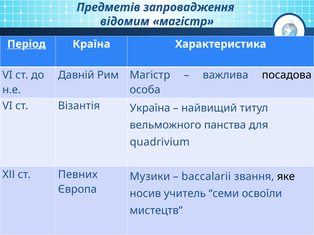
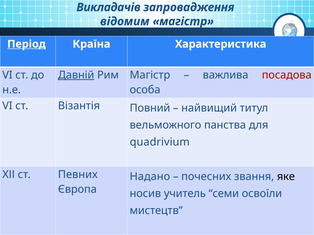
Предметів: Предметів -> Викладачів
Давній underline: none -> present
посадова colour: black -> red
Україна: Україна -> Повний
Музики: Музики -> Надано
baccalarii: baccalarii -> почесних
